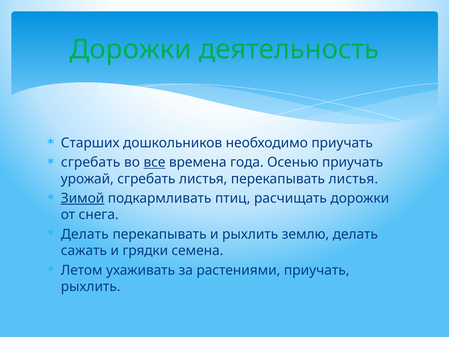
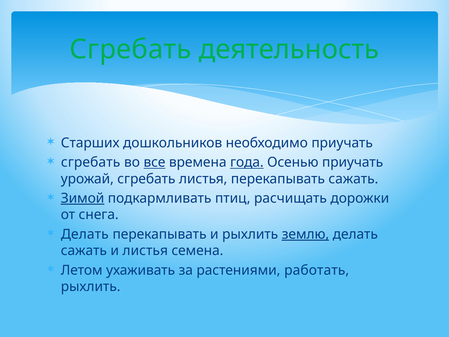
Дорожки at (131, 49): Дорожки -> Сгребать
года underline: none -> present
перекапывать листья: листья -> сажать
землю underline: none -> present
и грядки: грядки -> листья
растениями приучать: приучать -> работать
